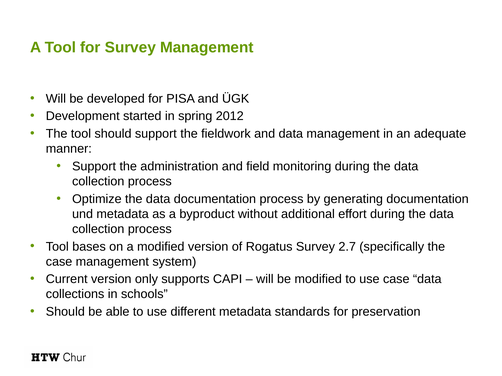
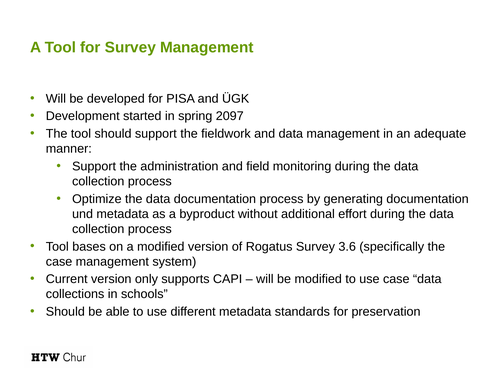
2012: 2012 -> 2097
2.7: 2.7 -> 3.6
